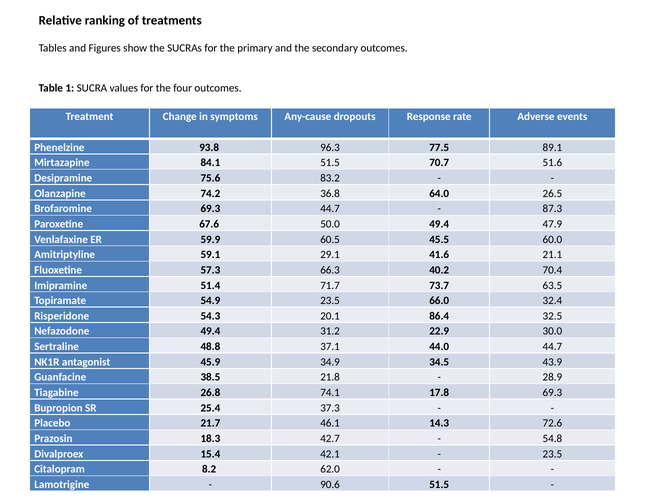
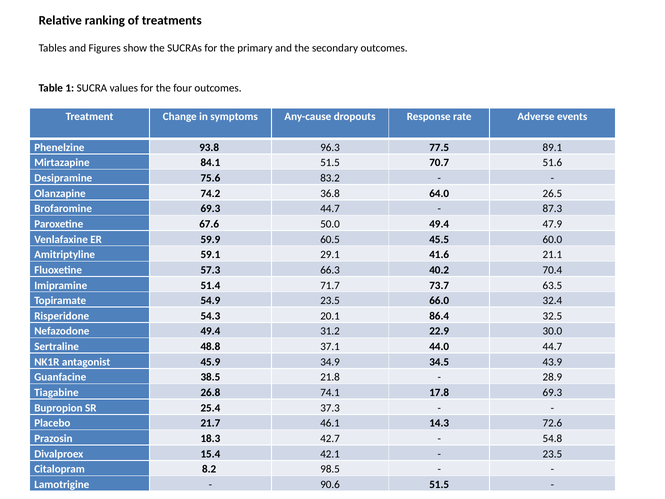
62.0: 62.0 -> 98.5
